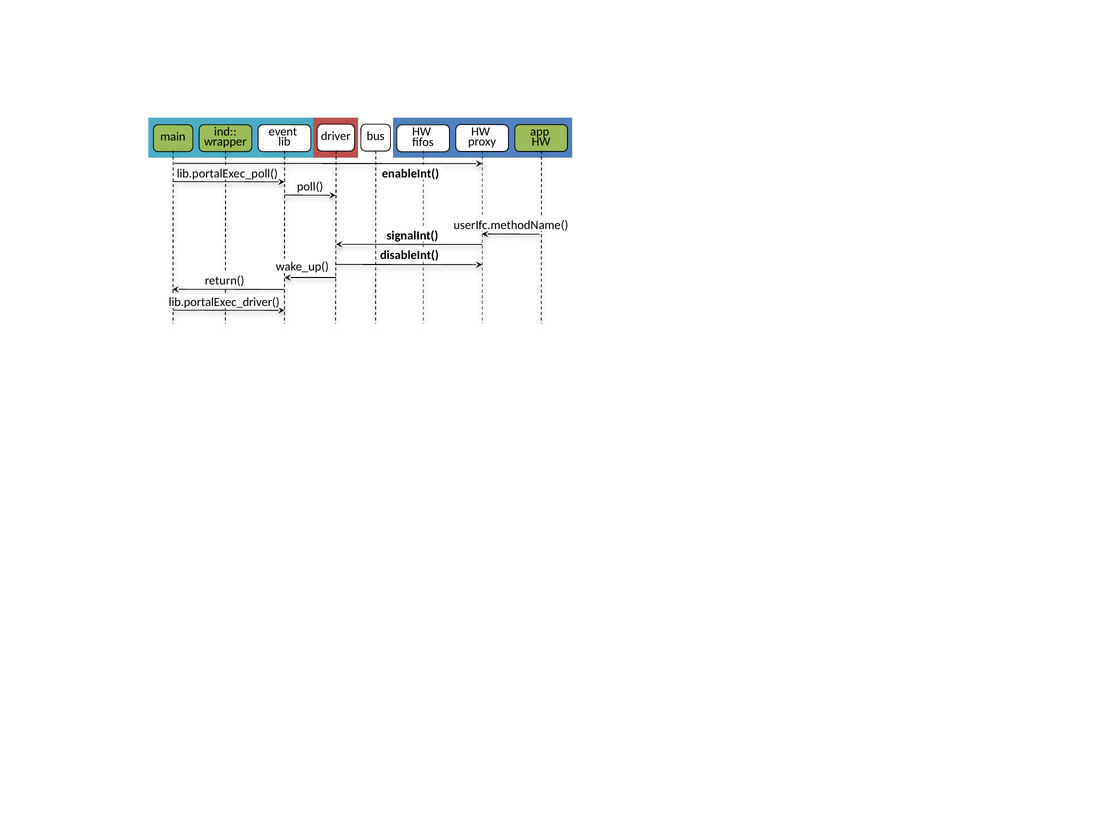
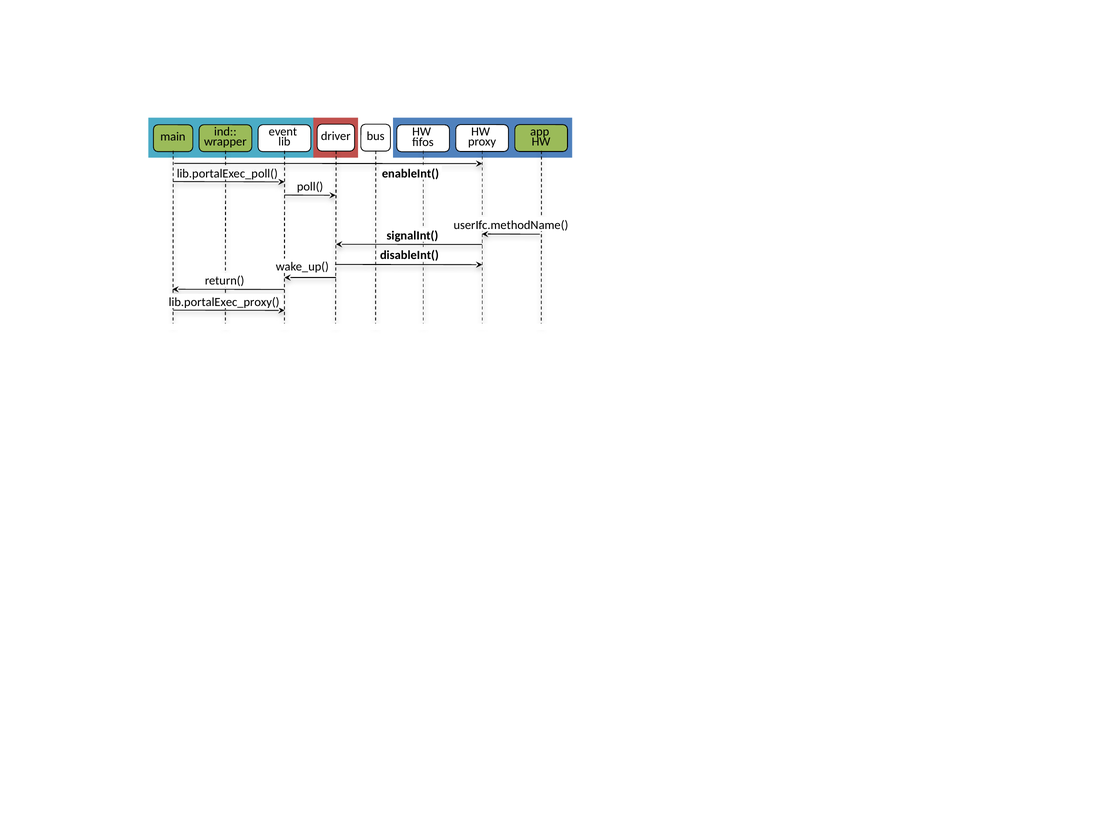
lib.portalExec_driver(: lib.portalExec_driver( -> lib.portalExec_proxy(
